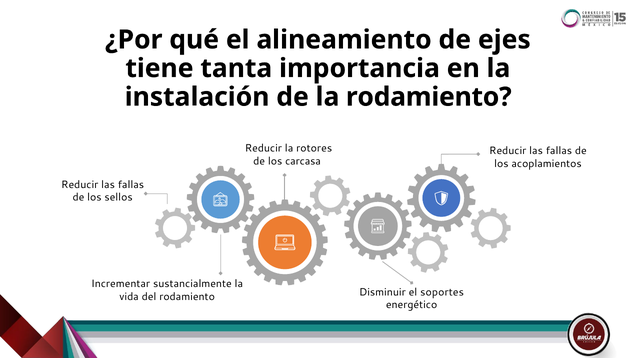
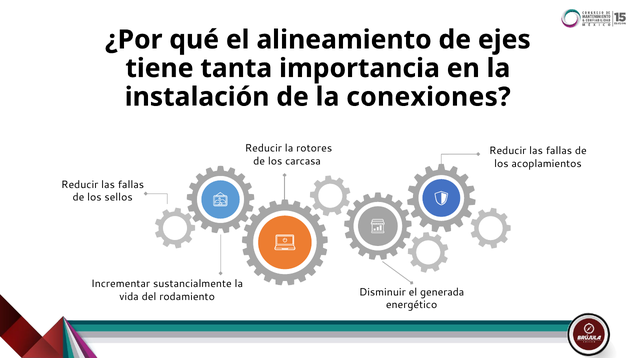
la rodamiento: rodamiento -> conexiones
soportes: soportes -> generada
